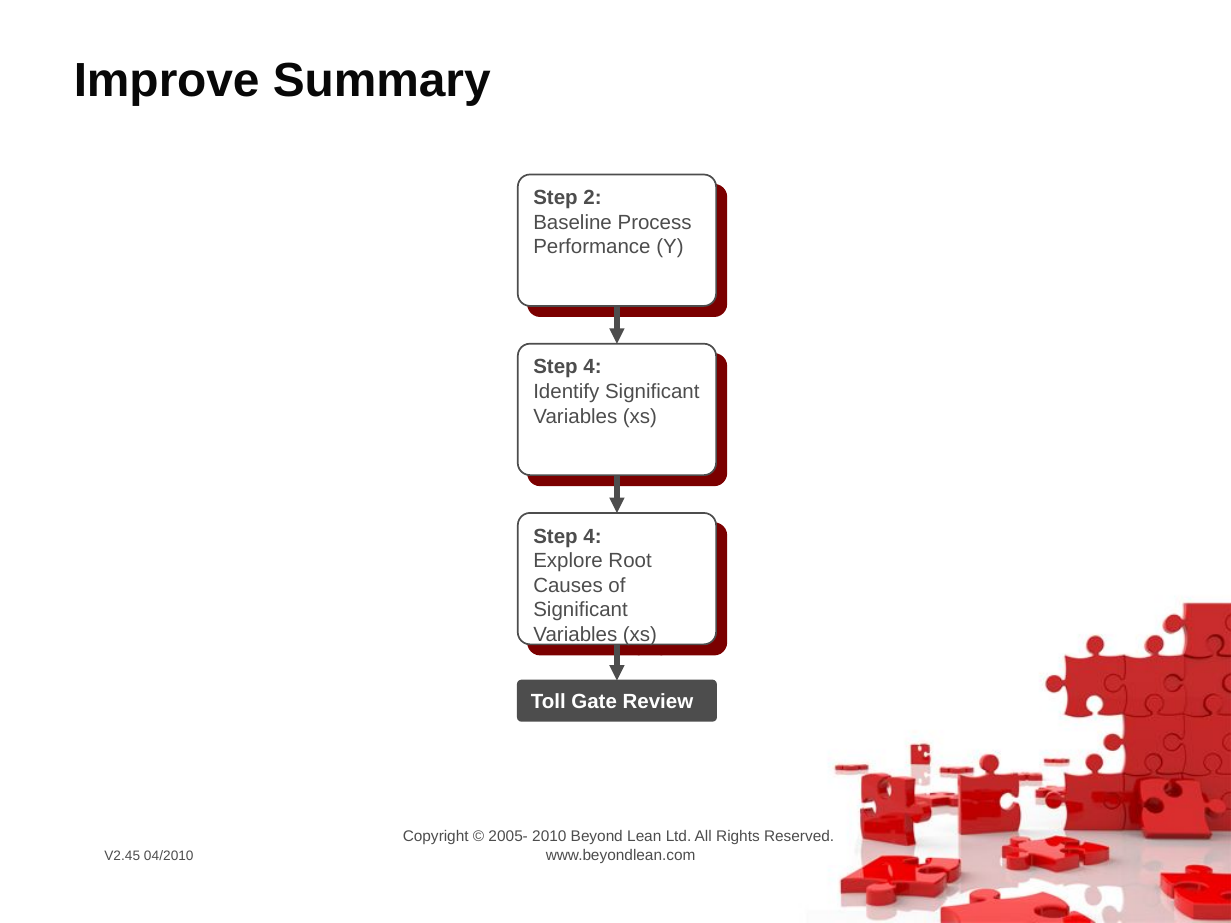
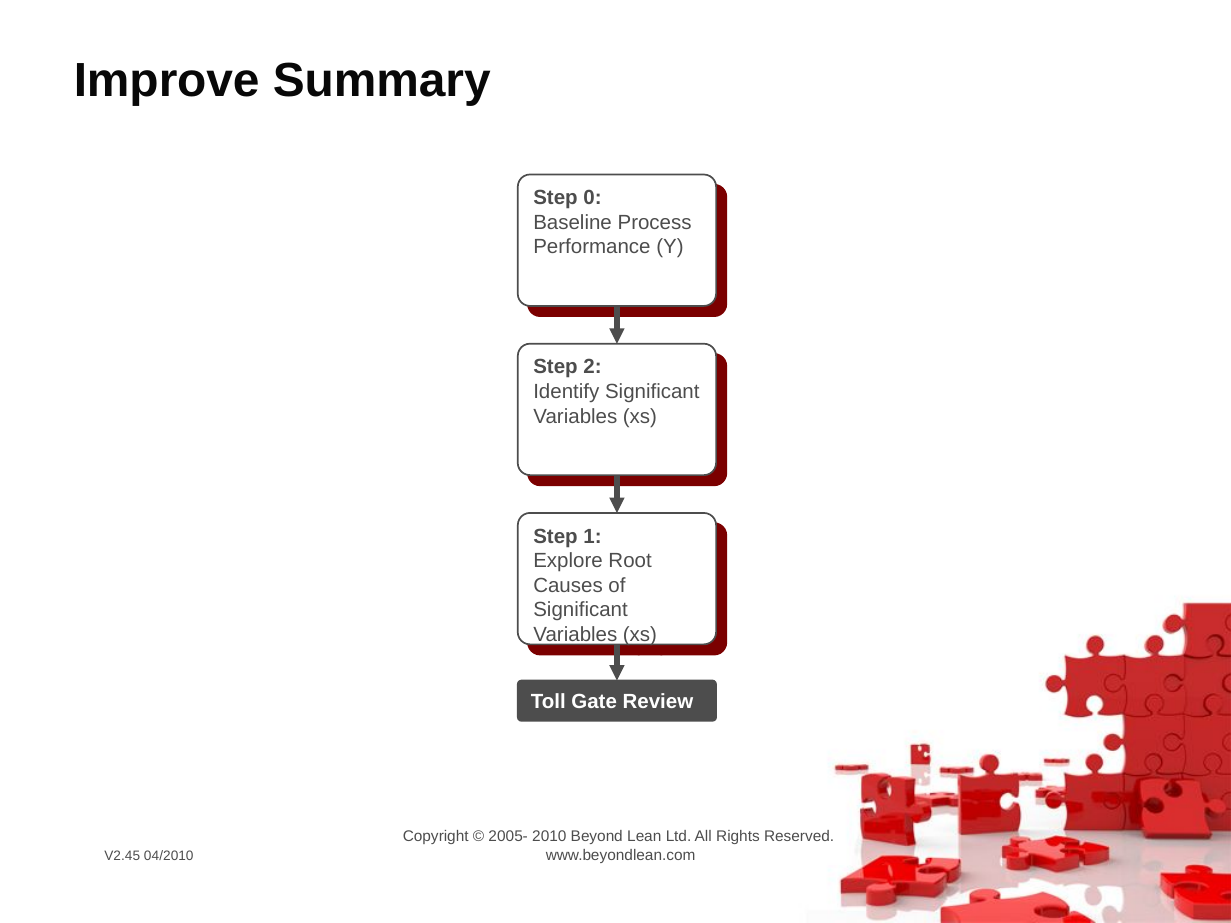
2: 2 -> 0
4 at (593, 367): 4 -> 2
4 at (593, 536): 4 -> 1
